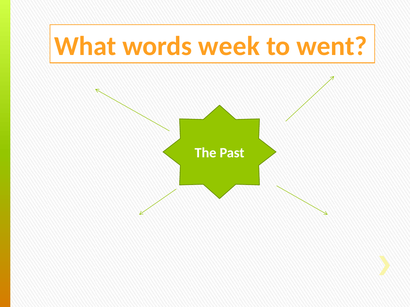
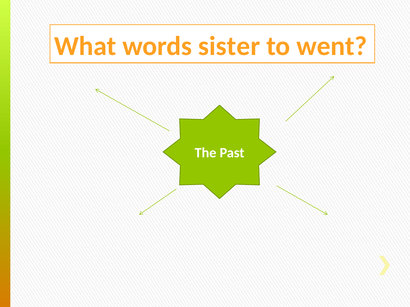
week: week -> sister
